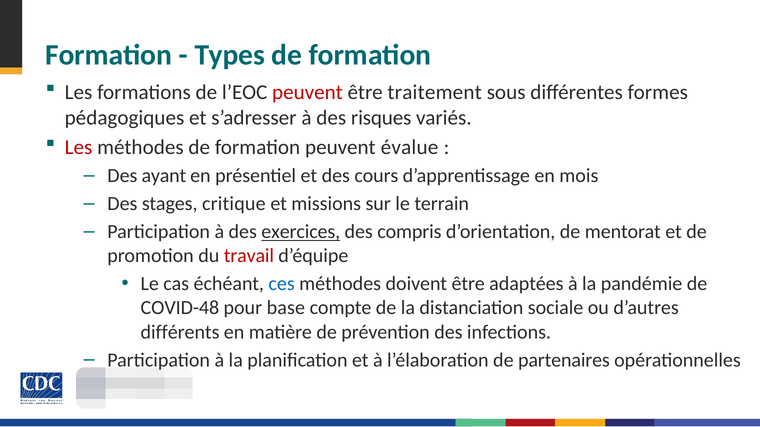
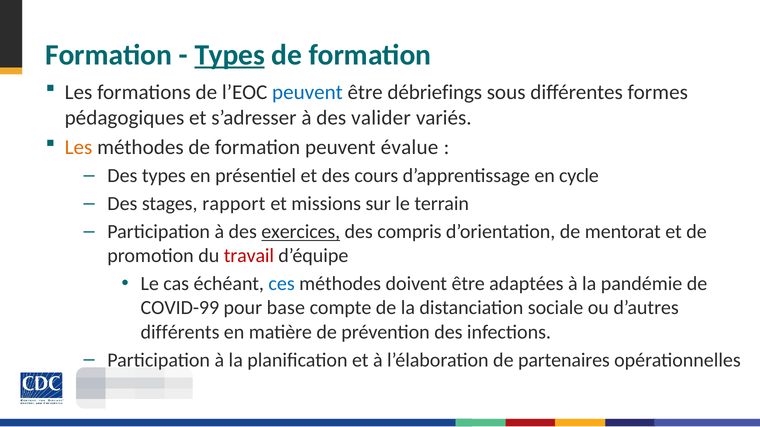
Types at (230, 55) underline: none -> present
peuvent at (307, 92) colour: red -> blue
traitement: traitement -> débriefings
risques: risques -> valider
Les at (79, 147) colour: red -> orange
Des ayant: ayant -> types
mois: mois -> cycle
critique: critique -> rapport
COVID-48: COVID-48 -> COVID-99
